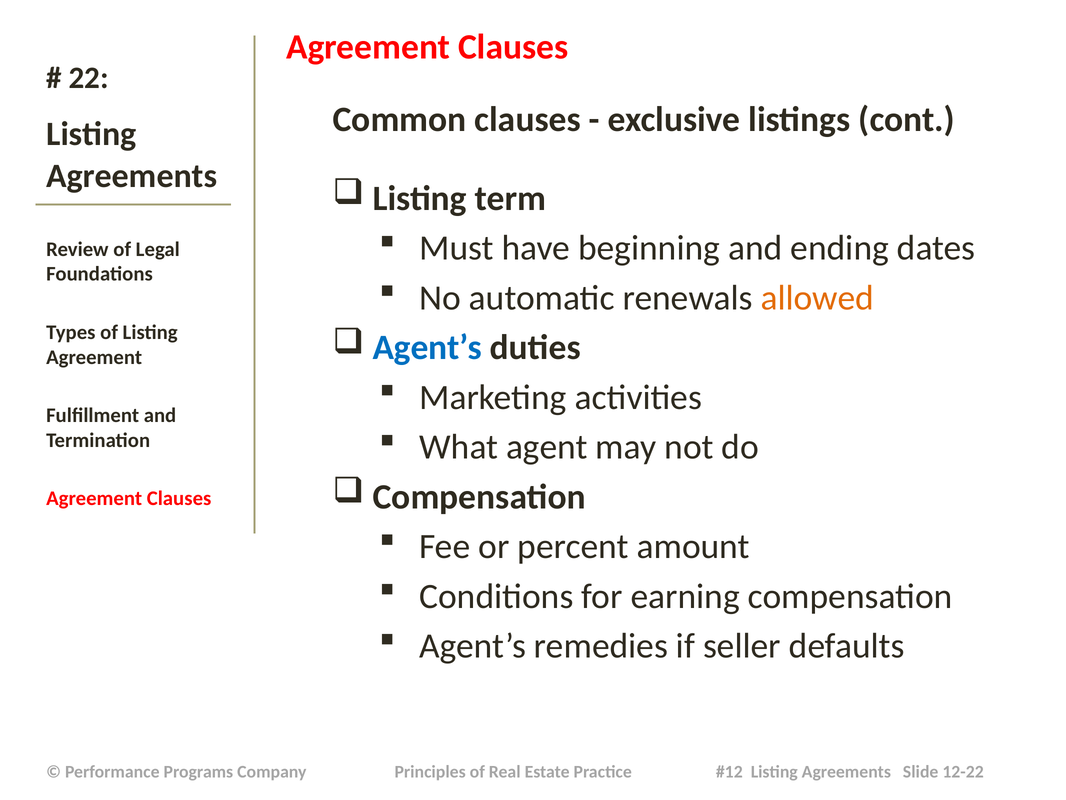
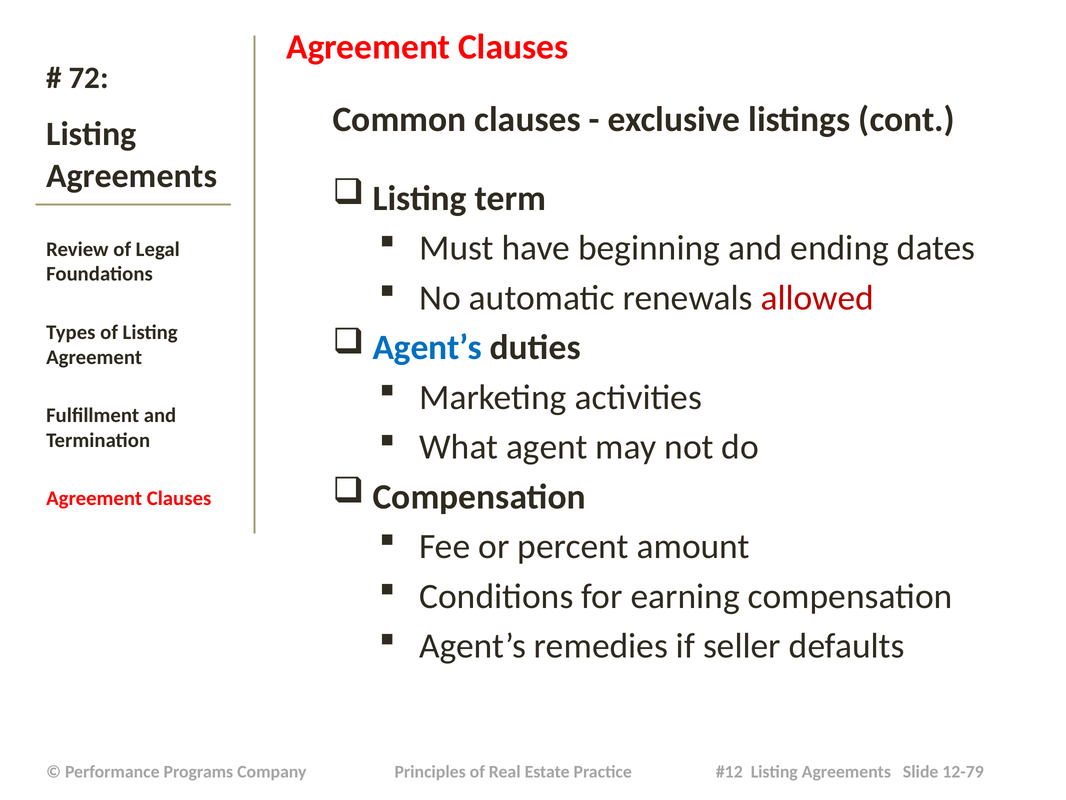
22: 22 -> 72
allowed colour: orange -> red
12-22: 12-22 -> 12-79
